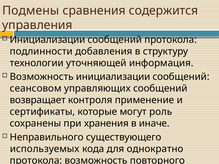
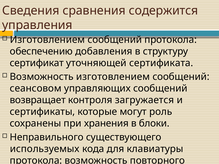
Подмены: Подмены -> Сведения
Инициализации at (48, 40): Инициализации -> Изготовлением
подлинности: подлинности -> обеспечению
технологии: технологии -> сертификат
информация: информация -> сертификата
Возможность инициализации: инициализации -> изготовлением
применение: применение -> загружается
иначе: иначе -> блоки
однократно: однократно -> клавиатуры
